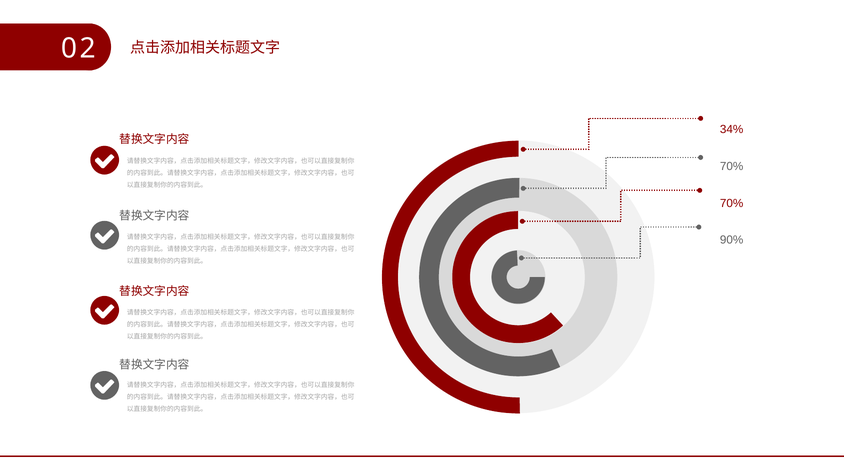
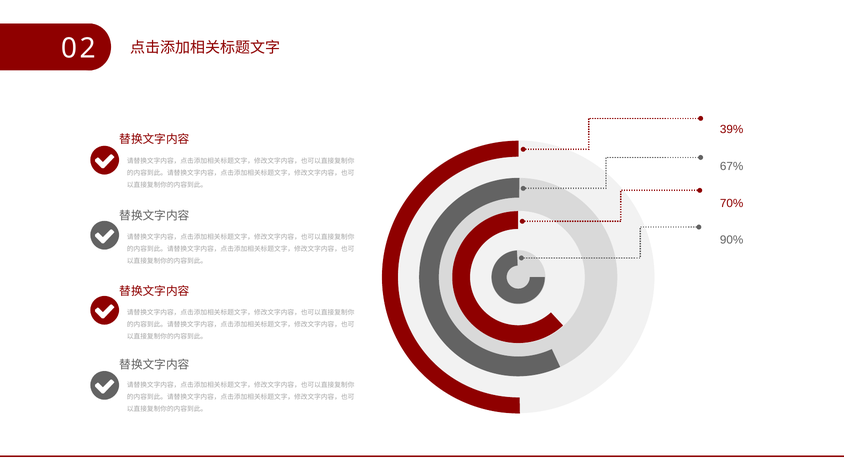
34%: 34% -> 39%
70% at (732, 166): 70% -> 67%
